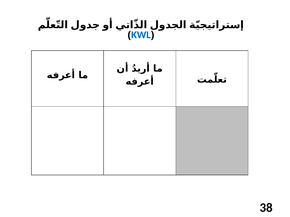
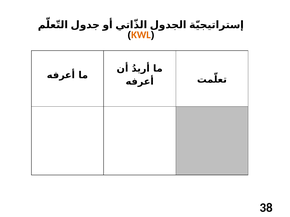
KWL colour: blue -> orange
